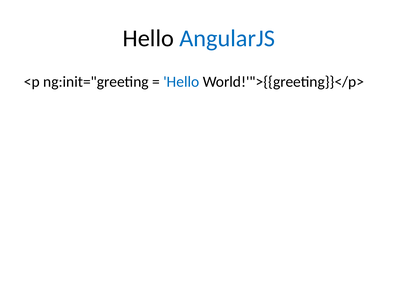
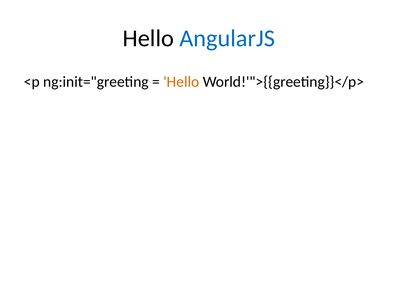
Hello at (181, 82) colour: blue -> orange
